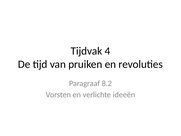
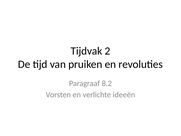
4: 4 -> 2
